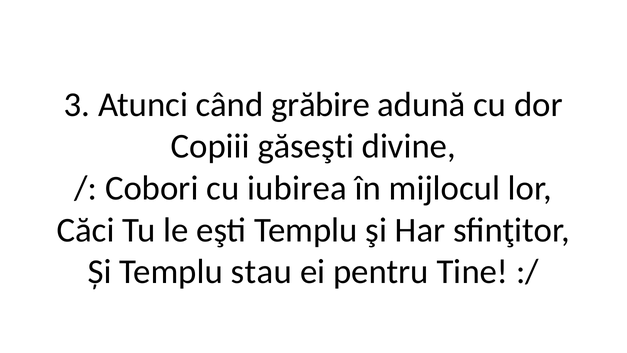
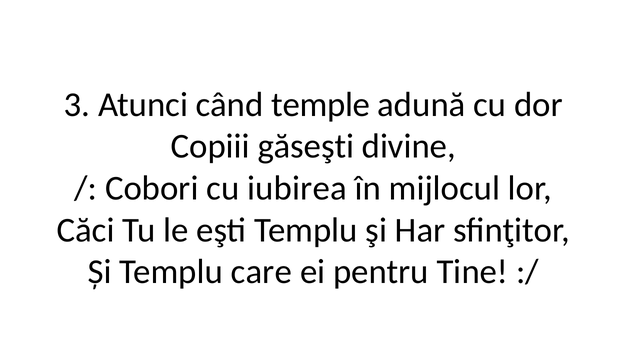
grăbire: grăbire -> temple
stau: stau -> care
